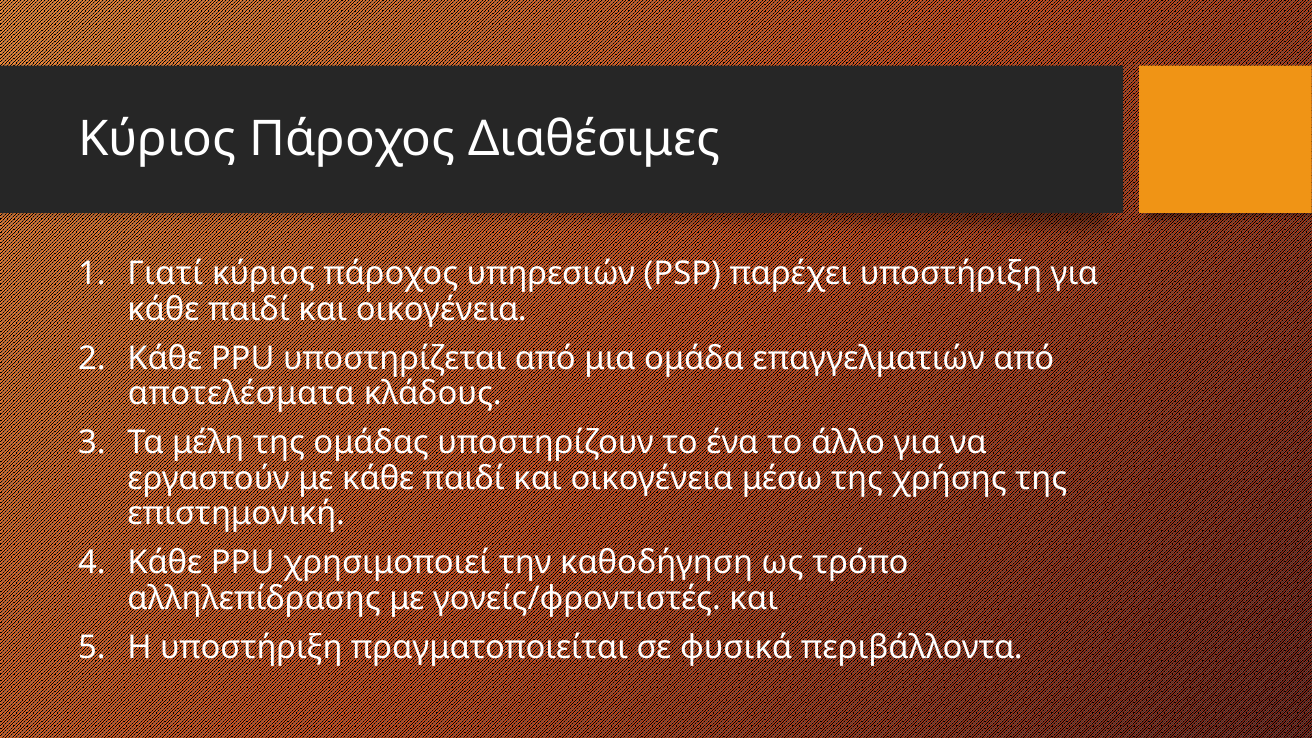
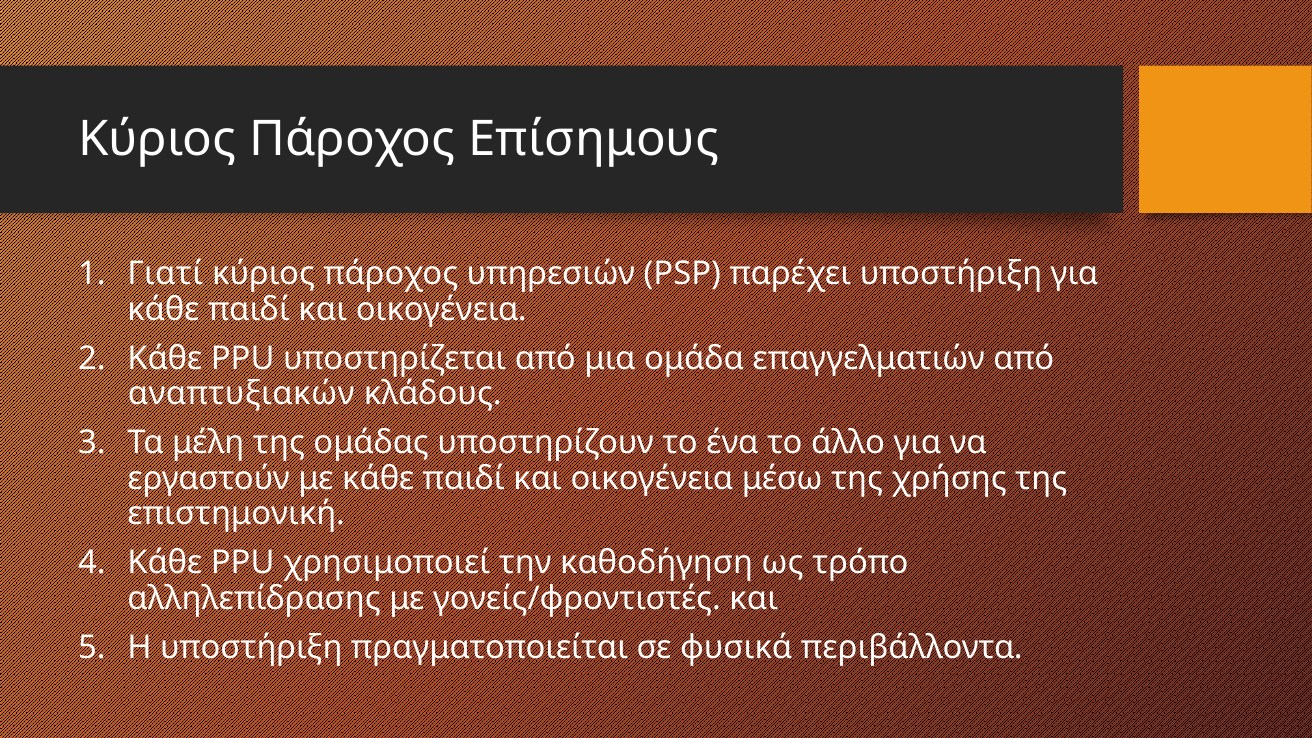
Διαθέσιμες: Διαθέσιμες -> Επίσημους
αποτελέσματα: αποτελέσματα -> αναπτυξιακών
